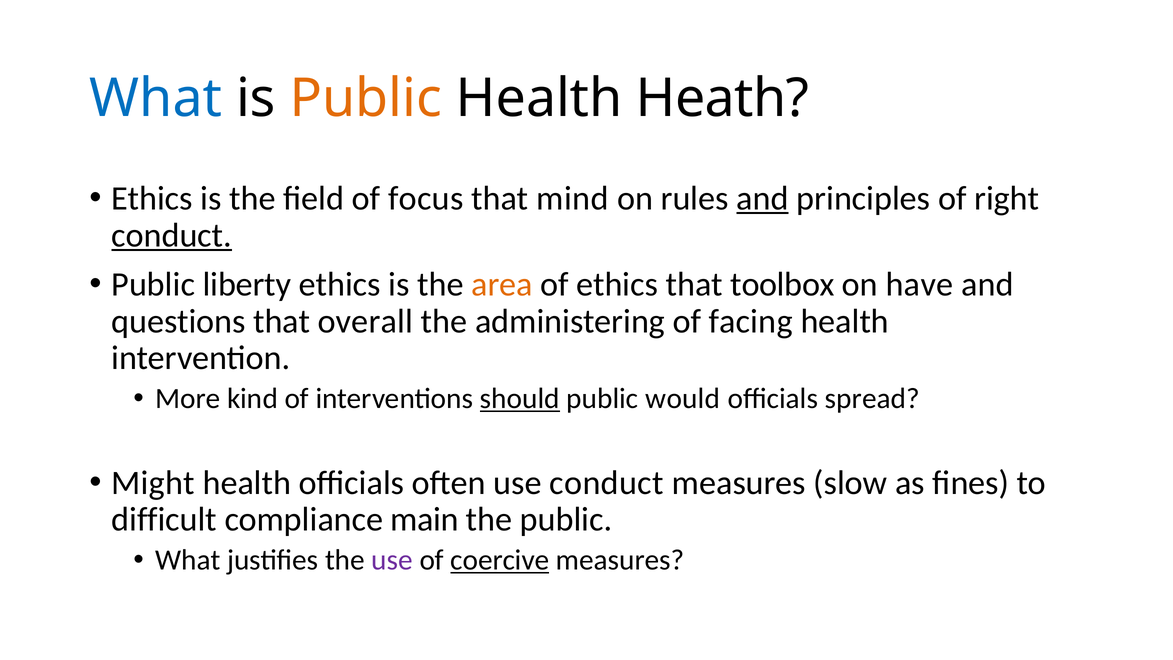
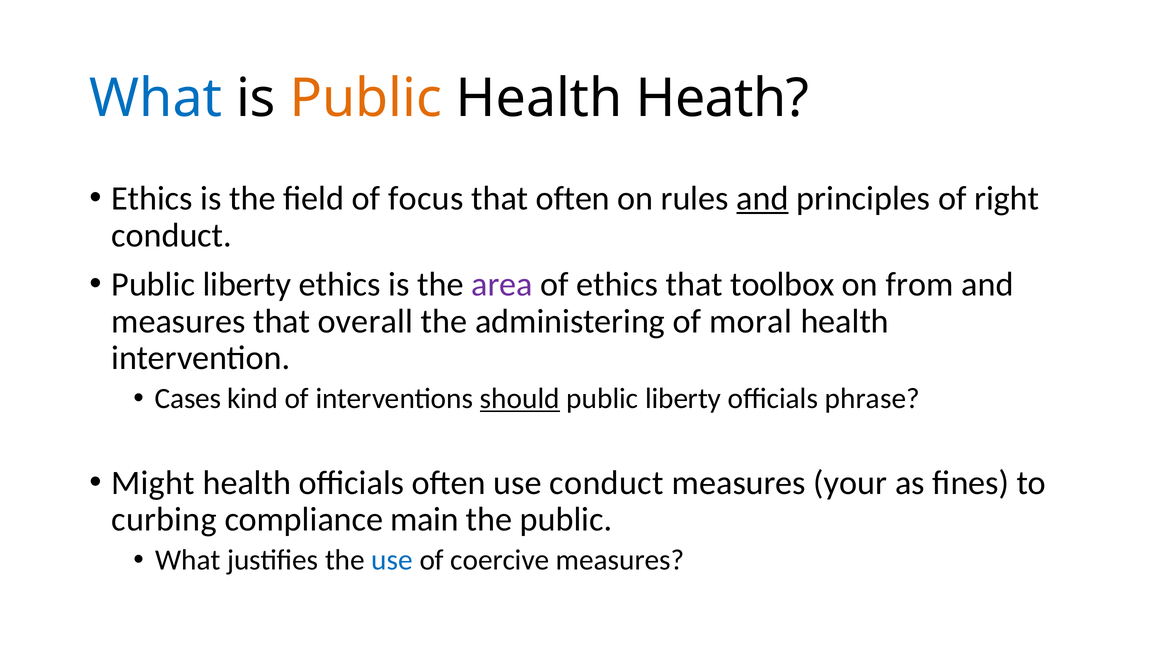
that mind: mind -> often
conduct at (172, 235) underline: present -> none
area colour: orange -> purple
have: have -> from
questions at (178, 321): questions -> measures
facing: facing -> moral
More: More -> Cases
would at (683, 398): would -> liberty
spread: spread -> phrase
slow: slow -> your
difficult: difficult -> curbing
use at (392, 560) colour: purple -> blue
coercive underline: present -> none
